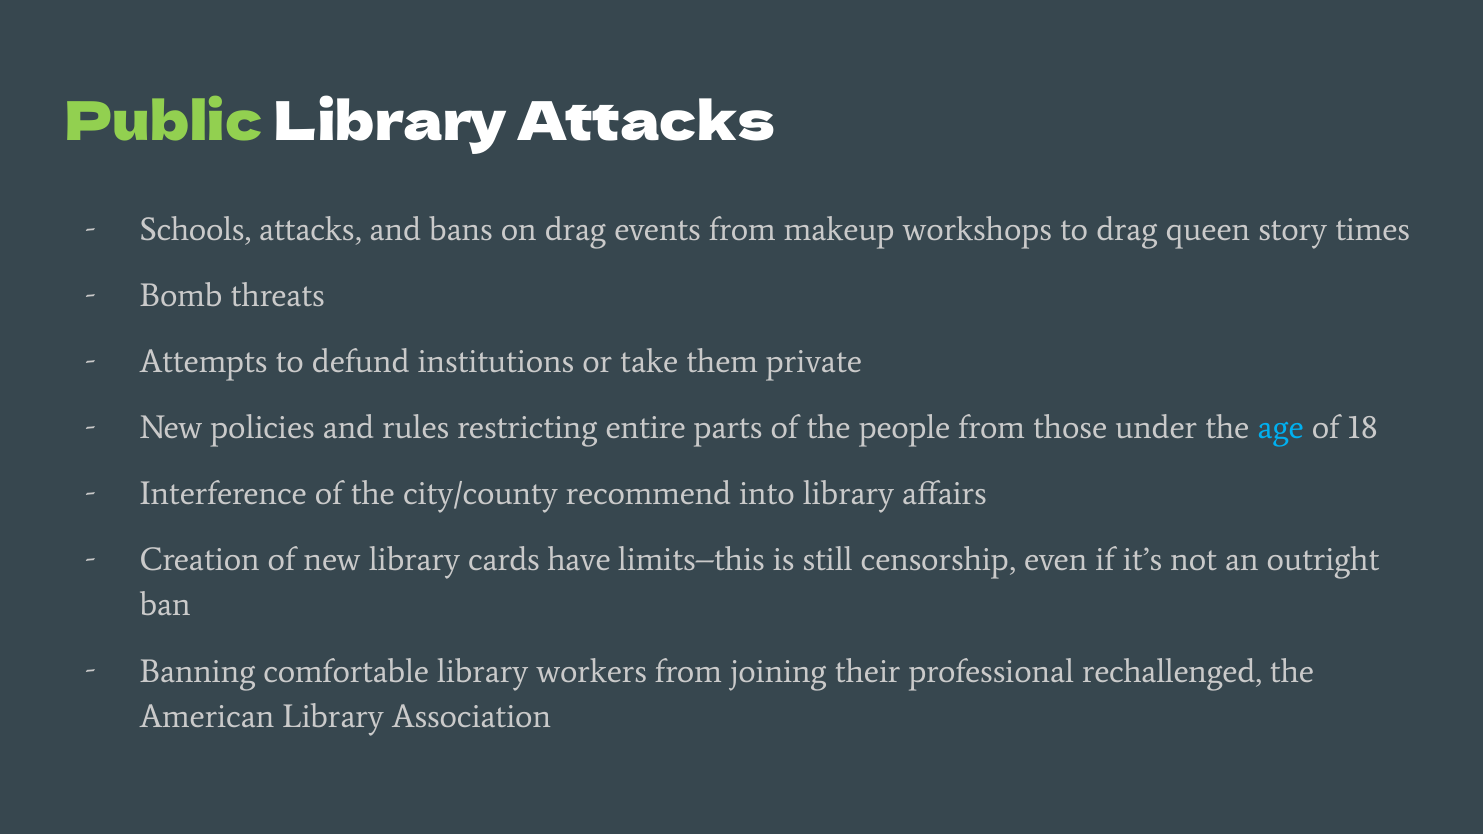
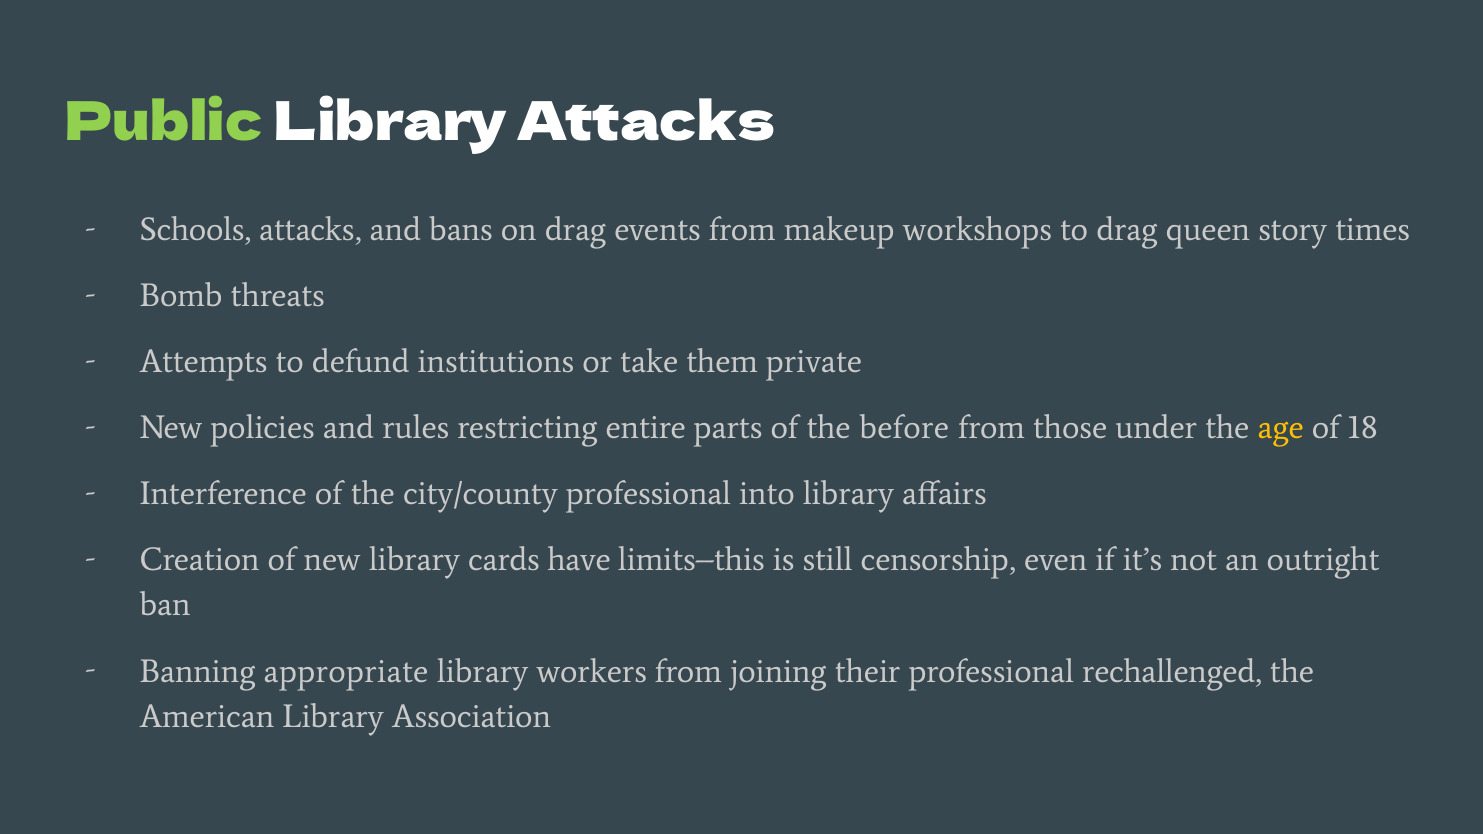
people: people -> before
age colour: light blue -> yellow
city/county recommend: recommend -> professional
comfortable: comfortable -> appropriate
